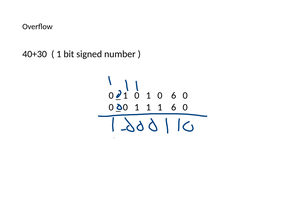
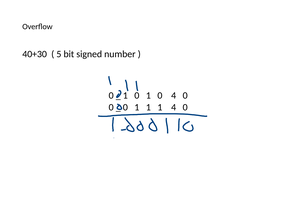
1 at (59, 54): 1 -> 5
0 6: 6 -> 4
1 6: 6 -> 4
